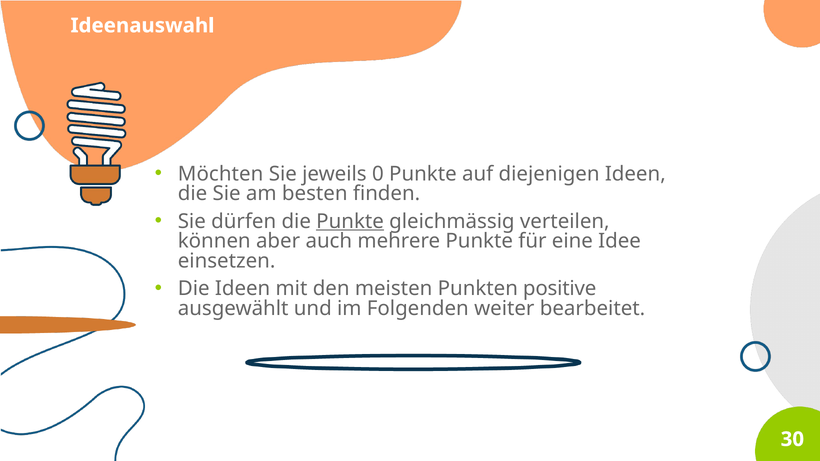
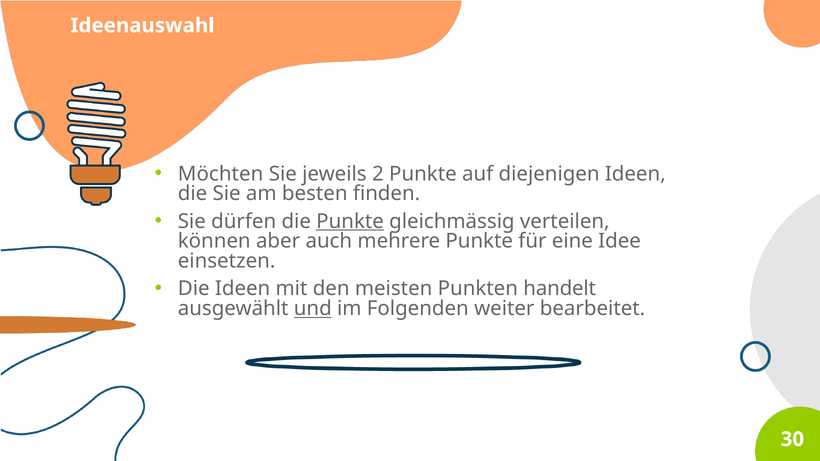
0: 0 -> 2
positive: positive -> handelt
und underline: none -> present
